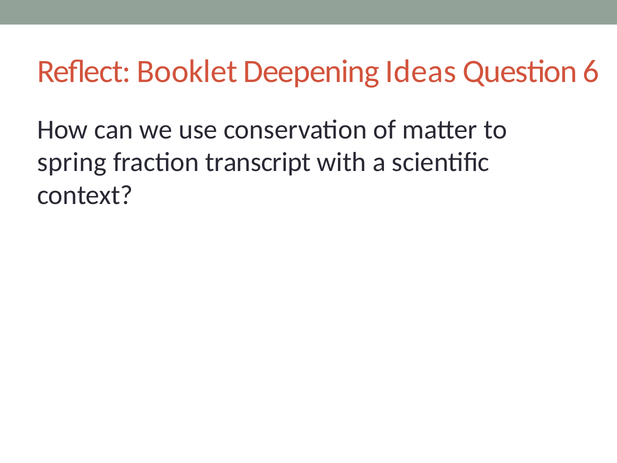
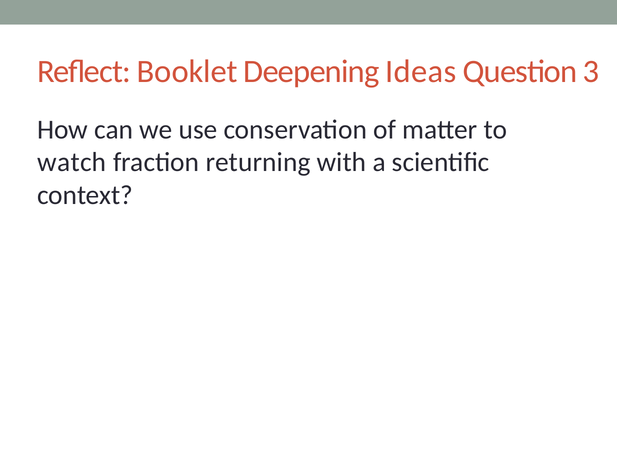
6: 6 -> 3
spring: spring -> watch
transcript: transcript -> returning
